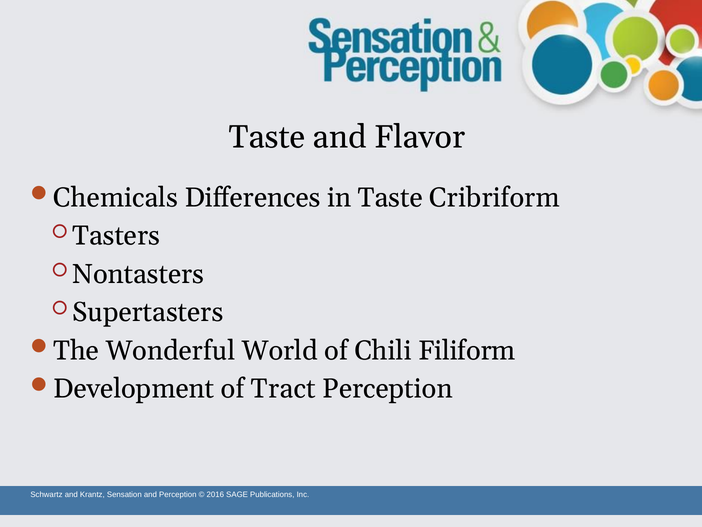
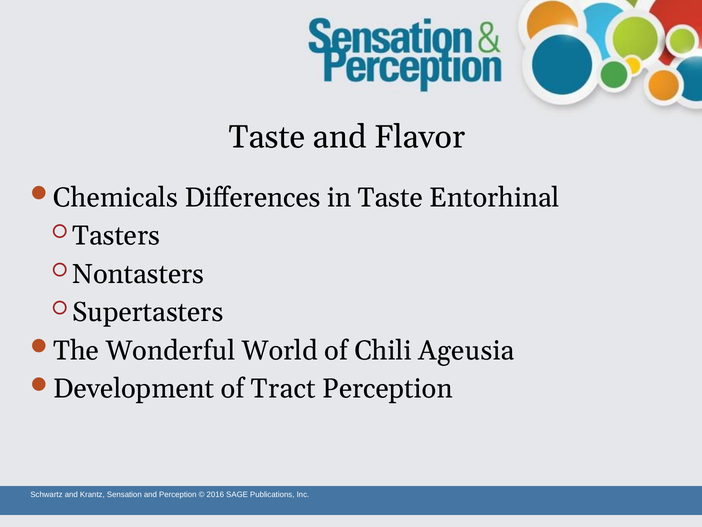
Cribriform: Cribriform -> Entorhinal
Filiform: Filiform -> Ageusia
